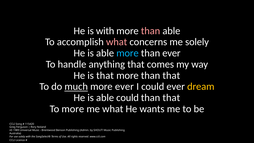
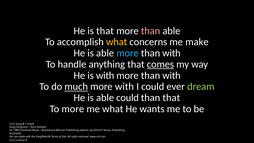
is with: with -> that
what at (117, 42) colour: pink -> yellow
me solely: solely -> make
ever at (171, 53): ever -> with
comes underline: none -> present
is that: that -> with
that at (171, 75): that -> with
more ever: ever -> with
dream colour: yellow -> light green
